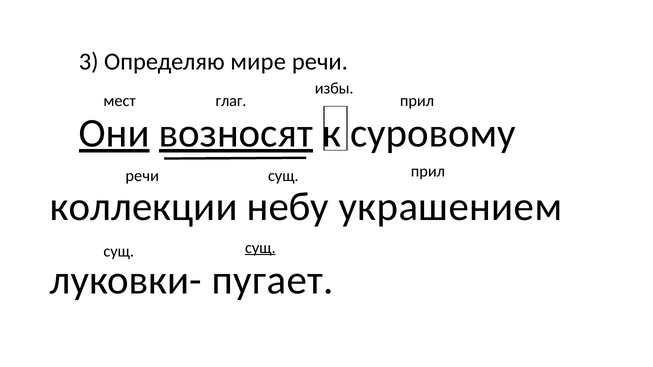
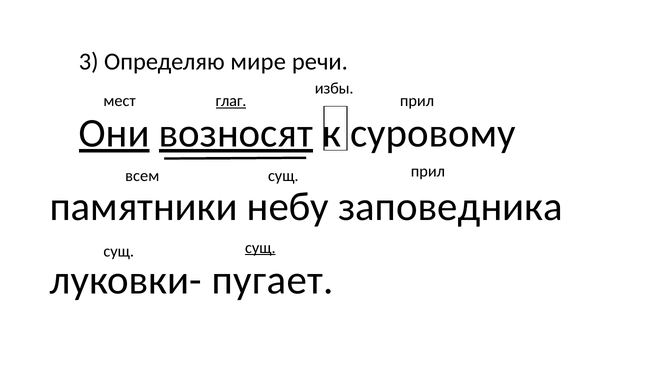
глаг underline: none -> present
речи at (142, 176): речи -> всем
коллекции: коллекции -> памятники
украшением: украшением -> заповедника
